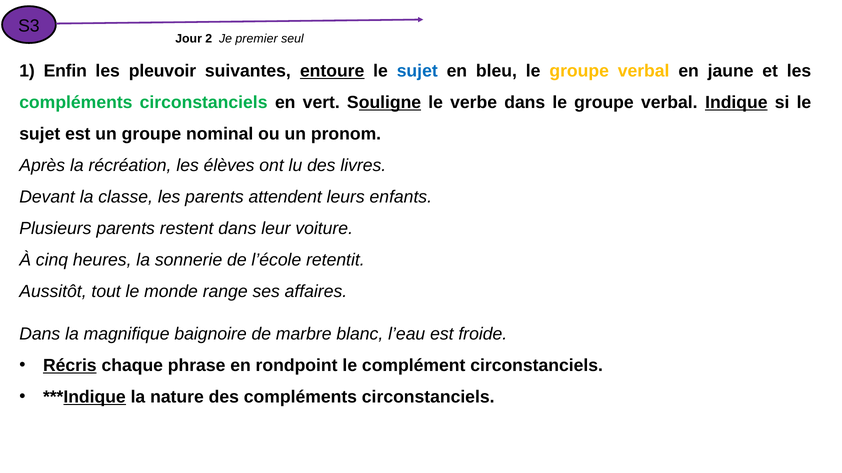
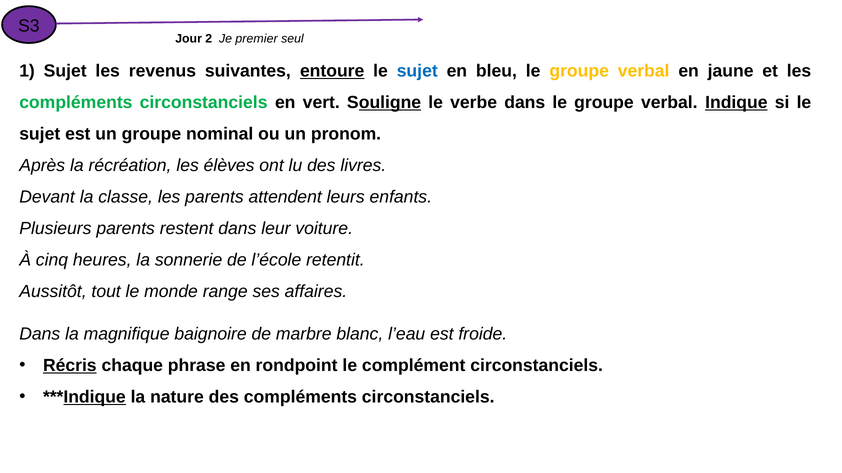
1 Enfin: Enfin -> Sujet
pleuvoir: pleuvoir -> revenus
